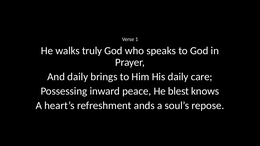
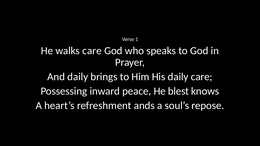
walks truly: truly -> care
